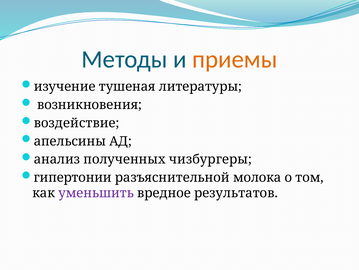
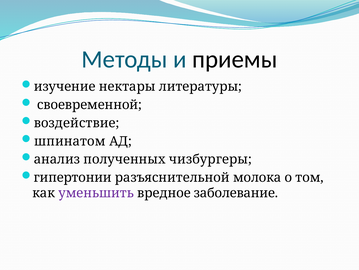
приемы colour: orange -> black
тушеная: тушеная -> нектары
возникновения: возникновения -> своевременной
апельсины: апельсины -> шпинатом
результатов: результатов -> заболевание
